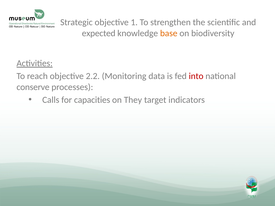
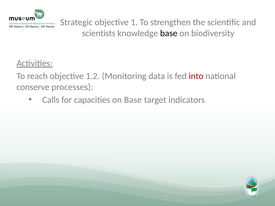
expected: expected -> scientists
base at (169, 33) colour: orange -> black
2.2: 2.2 -> 1.2
on They: They -> Base
